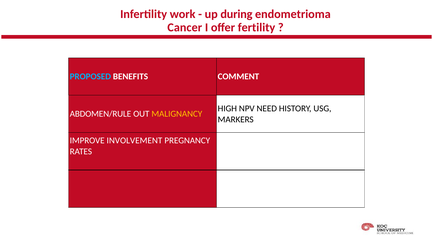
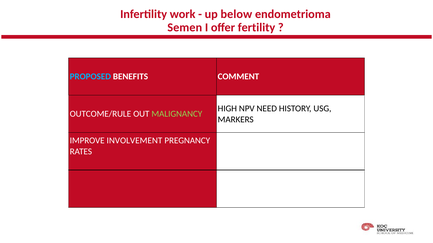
during: during -> below
Cancer: Cancer -> Semen
ABDOMEN/RULE: ABDOMEN/RULE -> OUTCOME/RULE
MALIGNANCY colour: yellow -> light green
